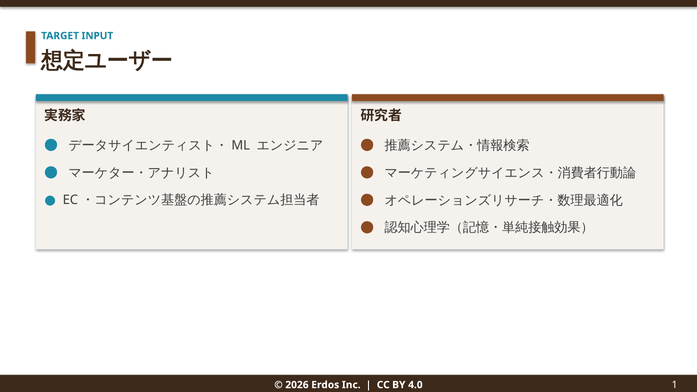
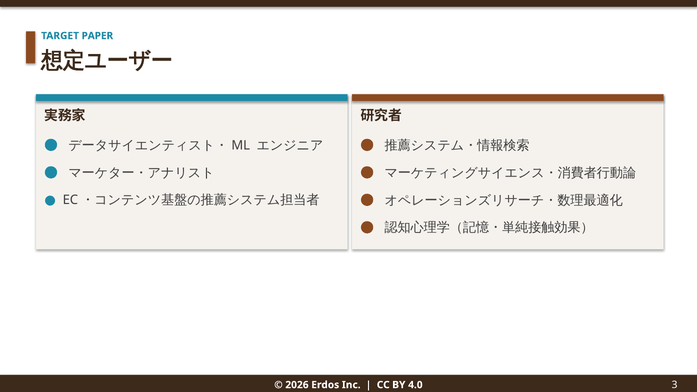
INPUT: INPUT -> PAPER
1: 1 -> 3
